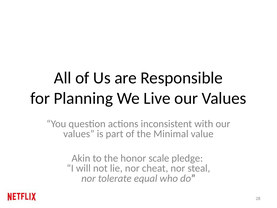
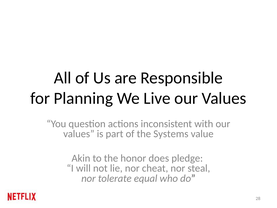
Minimal: Minimal -> Systems
scale: scale -> does
